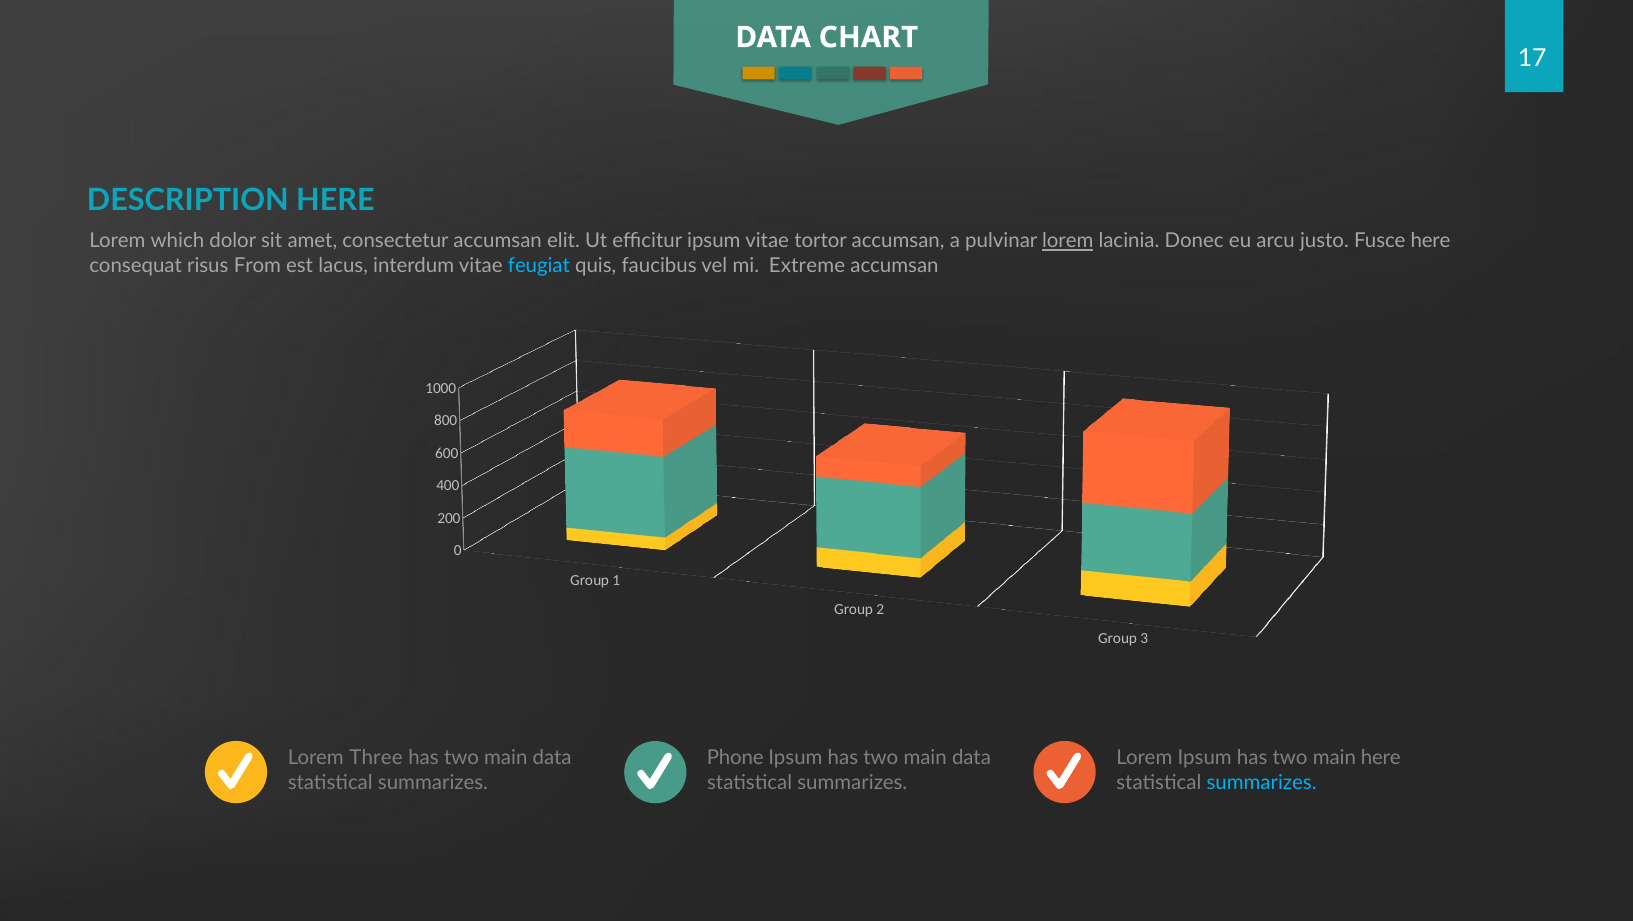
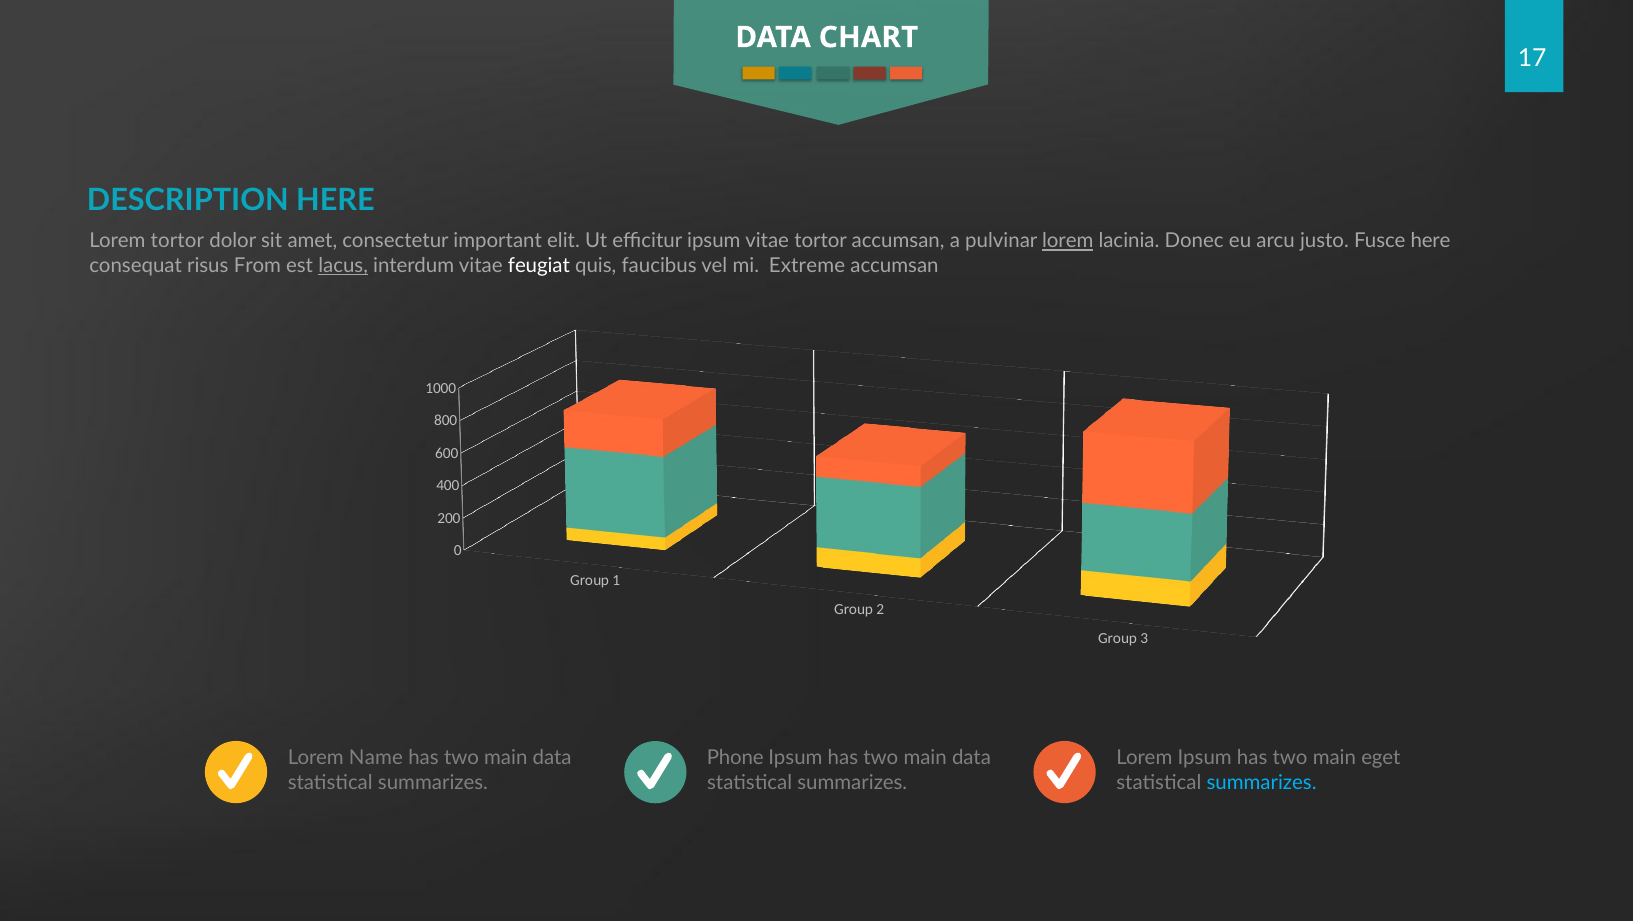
Lorem which: which -> tortor
consectetur accumsan: accumsan -> important
lacus underline: none -> present
feugiat colour: light blue -> white
Three: Three -> Name
main here: here -> eget
